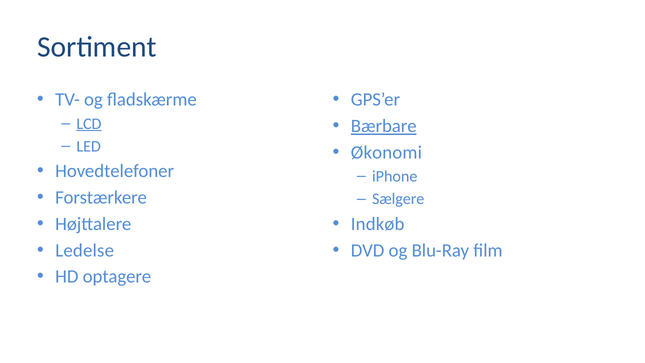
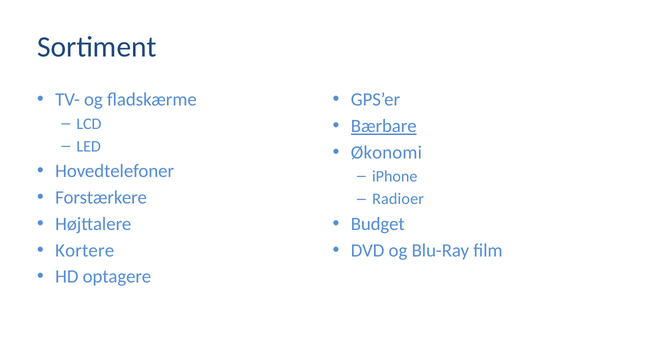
LCD underline: present -> none
Sælgere: Sælgere -> Radioer
Indkøb: Indkøb -> Budget
Ledelse: Ledelse -> Kortere
